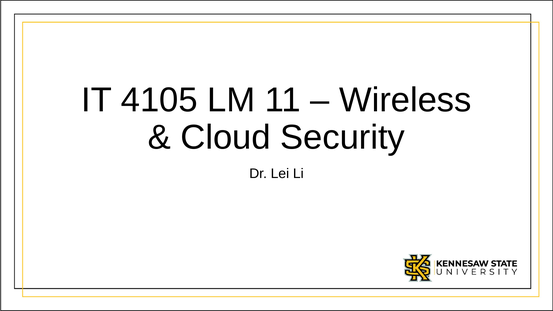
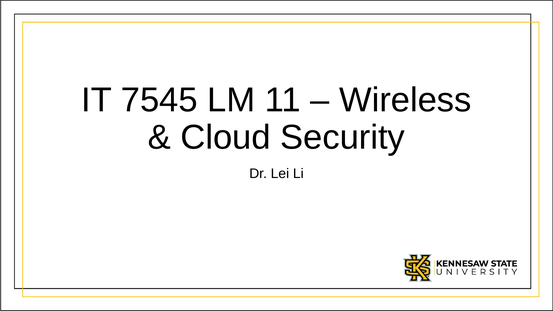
4105: 4105 -> 7545
